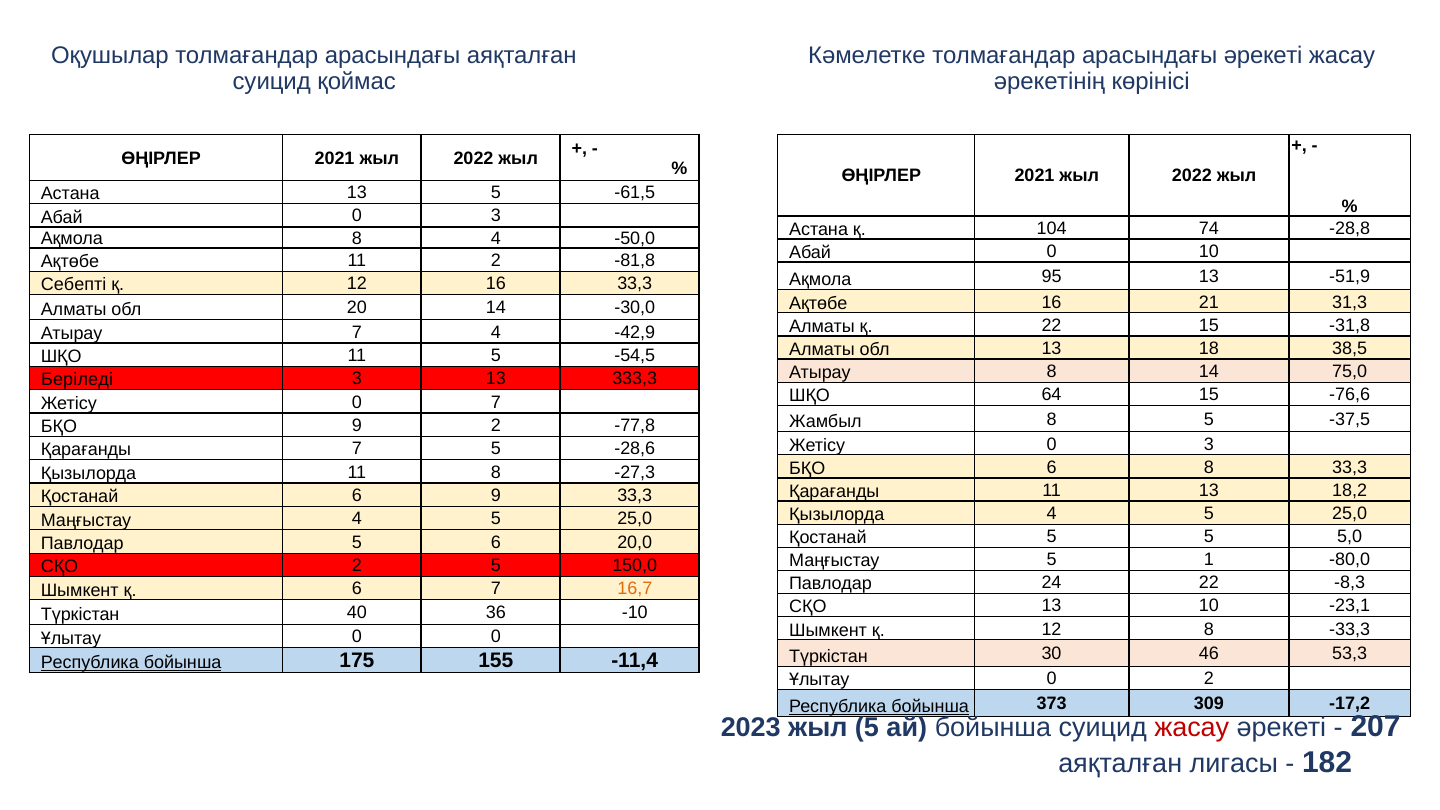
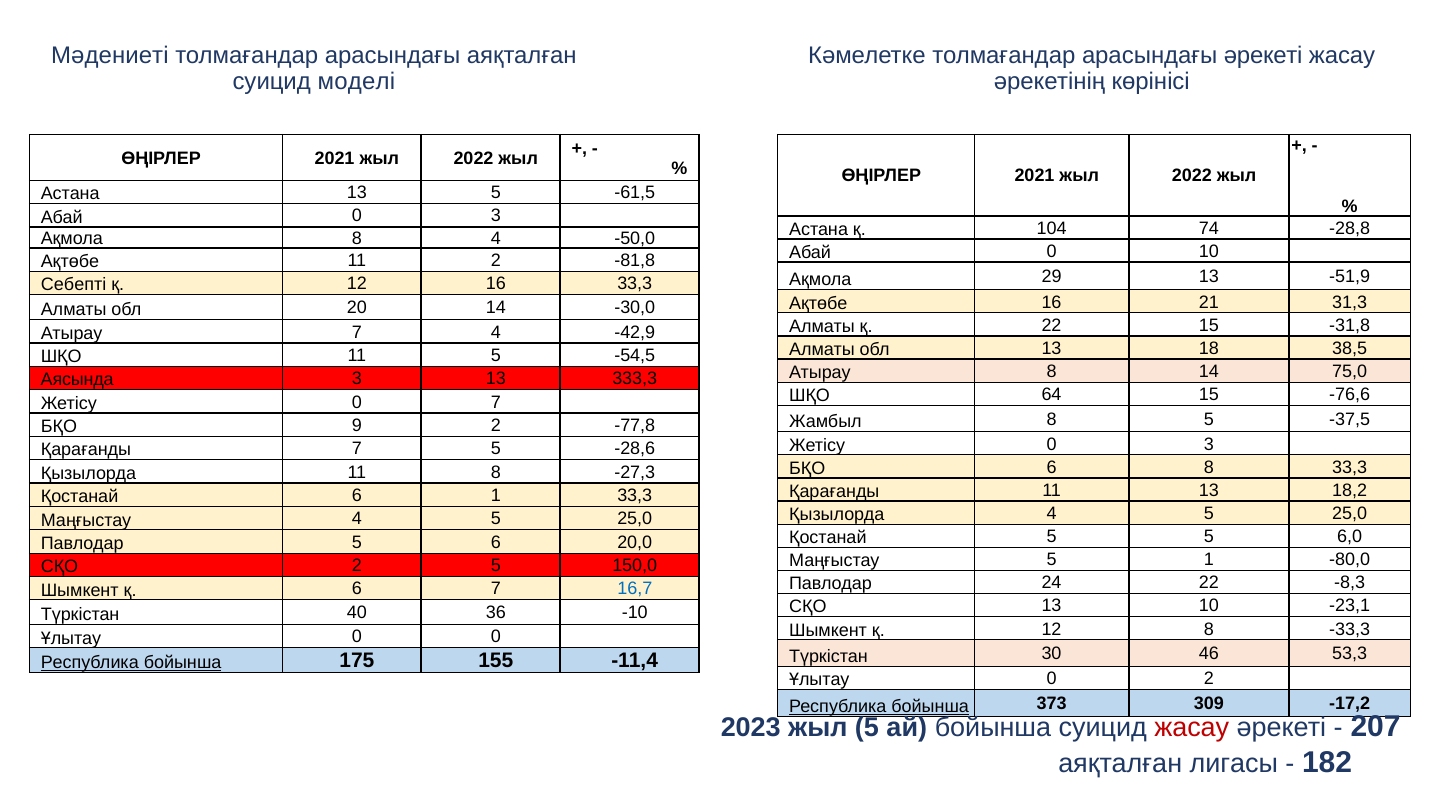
Оқушылар: Оқушылар -> Мәдениеті
қоймас: қоймас -> моделі
95: 95 -> 29
Беріледі: Беріледі -> Аясында
6 9: 9 -> 1
5,0: 5,0 -> 6,0
16,7 colour: orange -> blue
